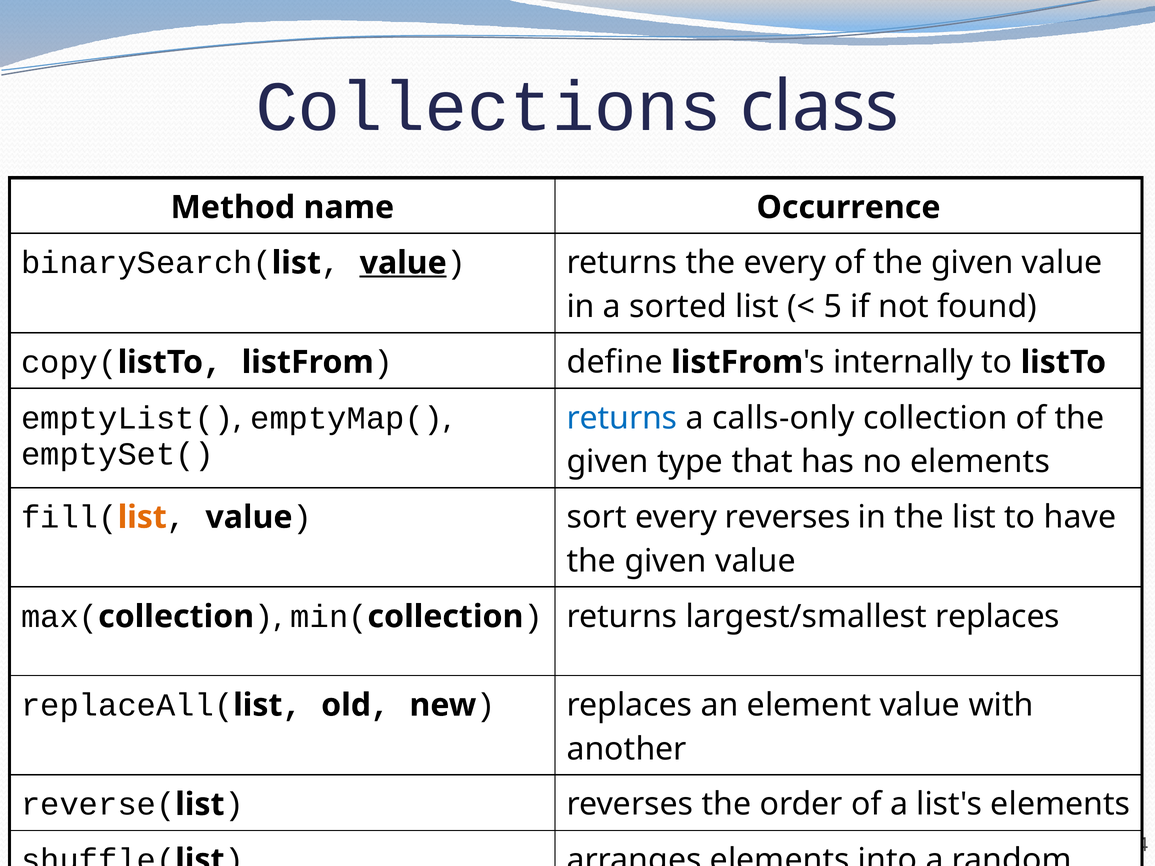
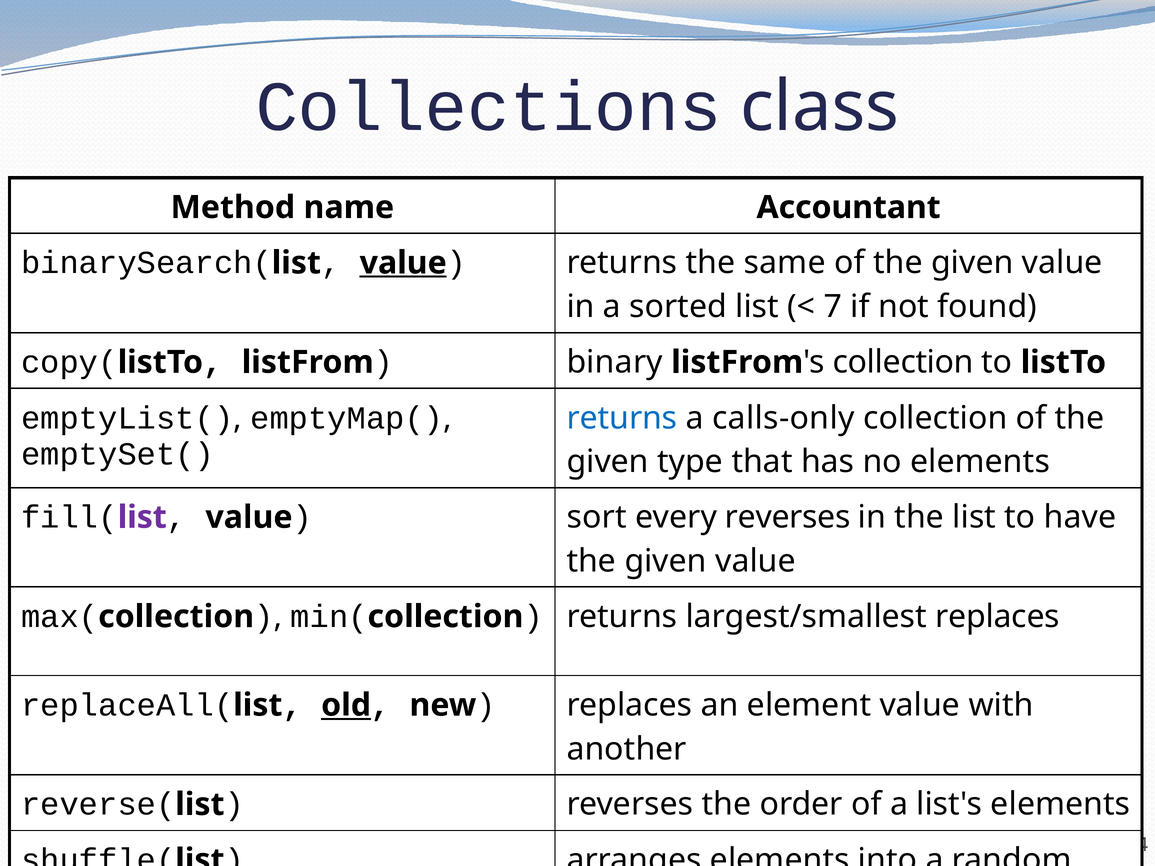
Occurrence: Occurrence -> Accountant
the every: every -> same
5: 5 -> 7
define: define -> binary
internally at (903, 362): internally -> collection
list at (142, 517) colour: orange -> purple
old underline: none -> present
